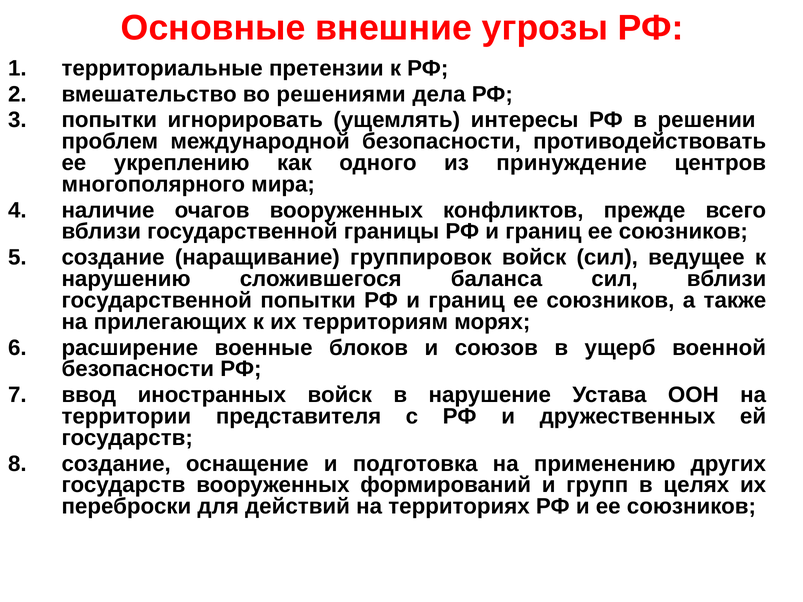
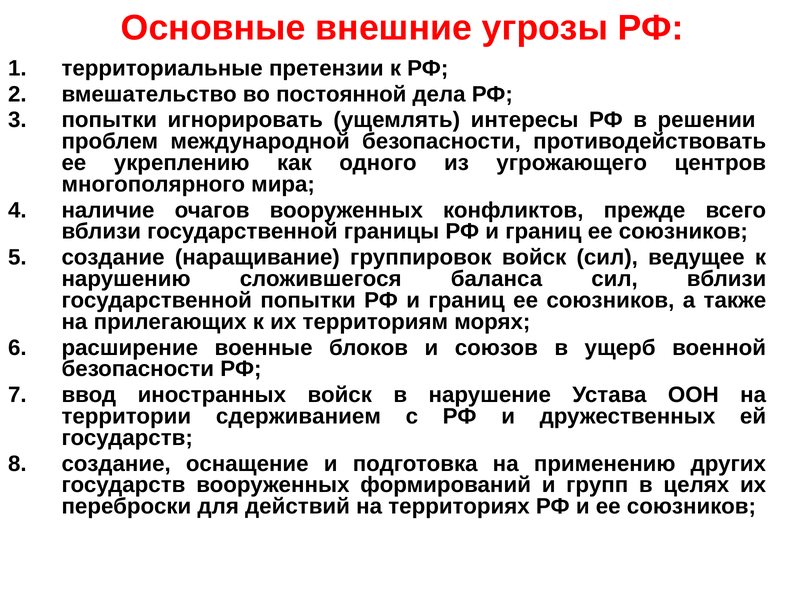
решениями: решениями -> постоянной
принуждение: принуждение -> угрожающего
представителя: представителя -> сдерживанием
